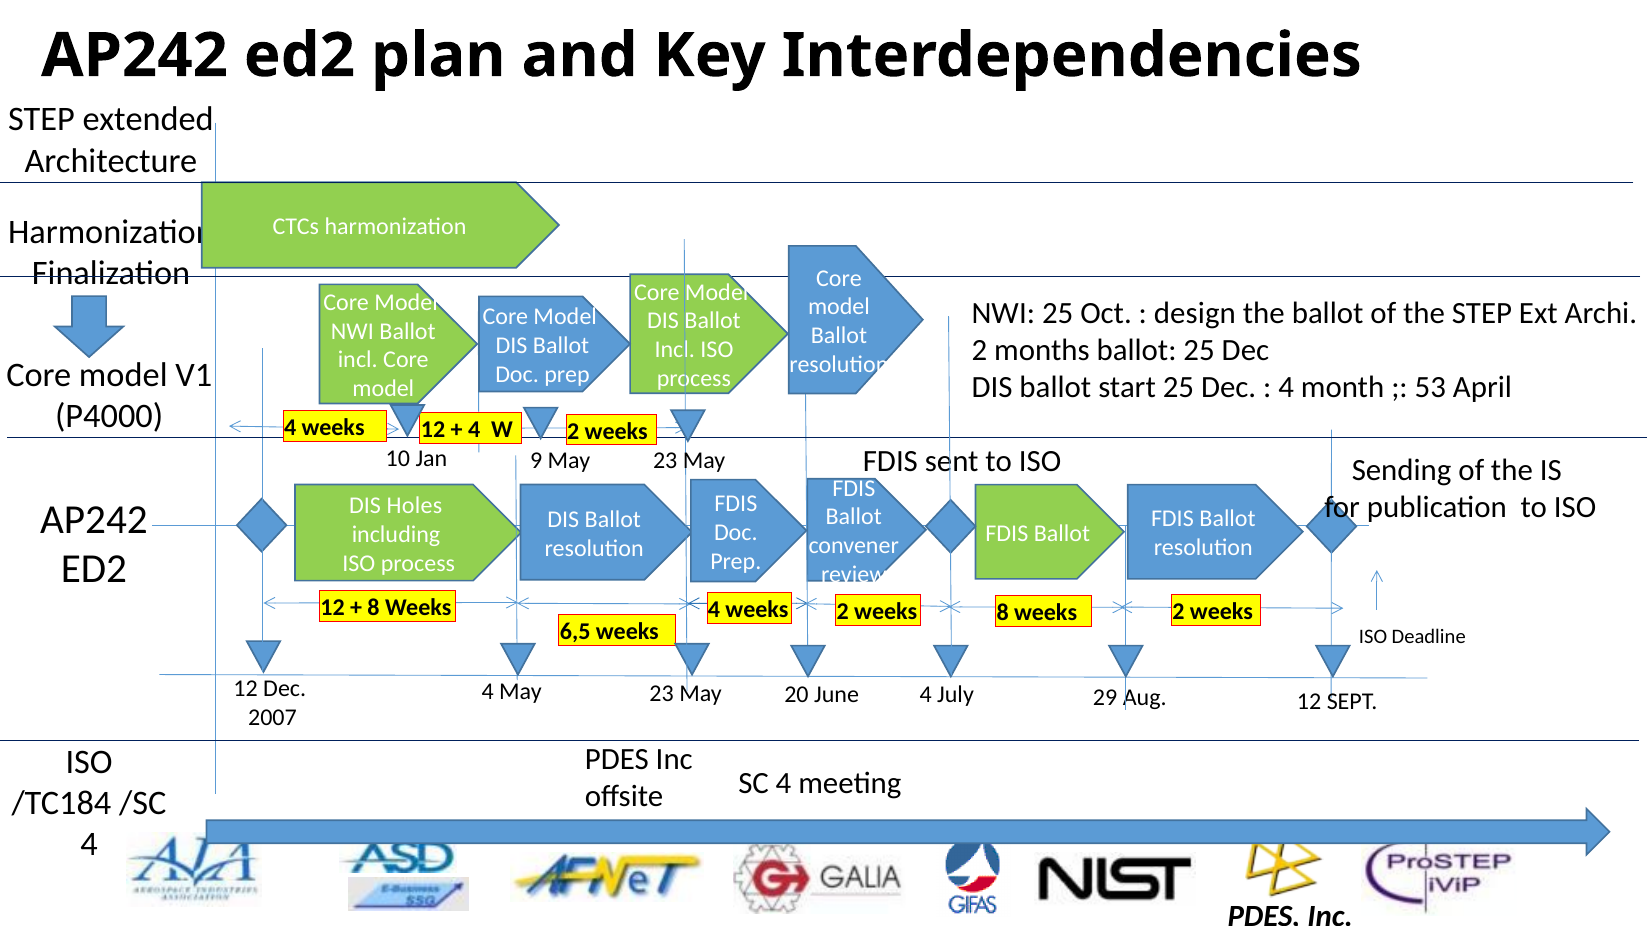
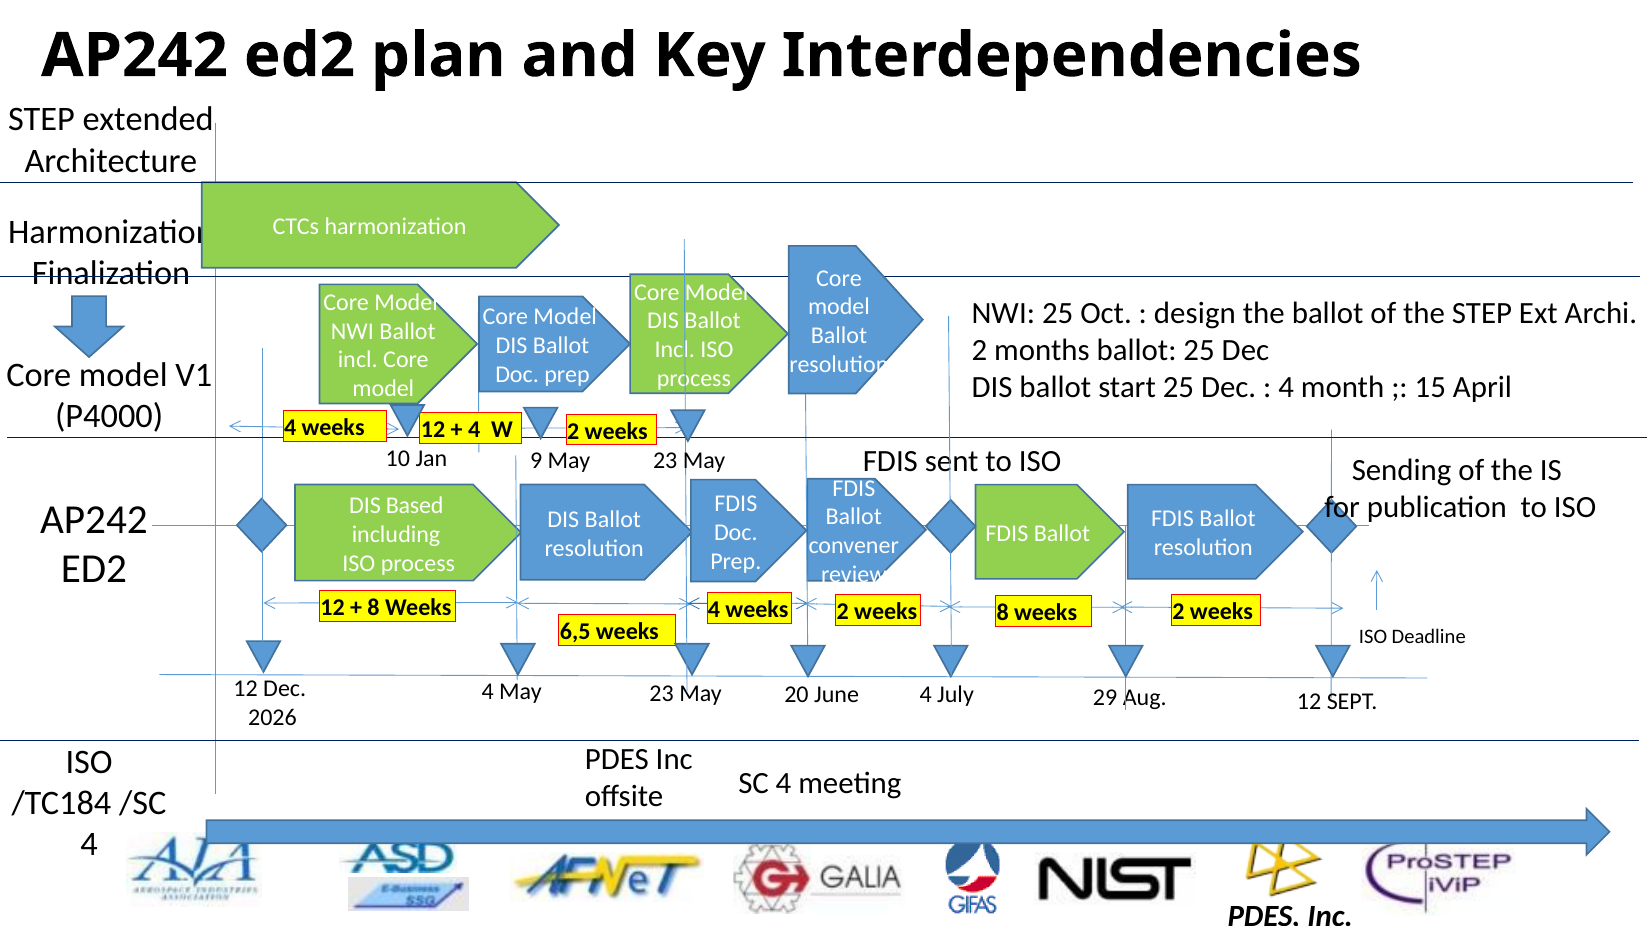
53: 53 -> 15
Holes: Holes -> Based
2007: 2007 -> 2026
